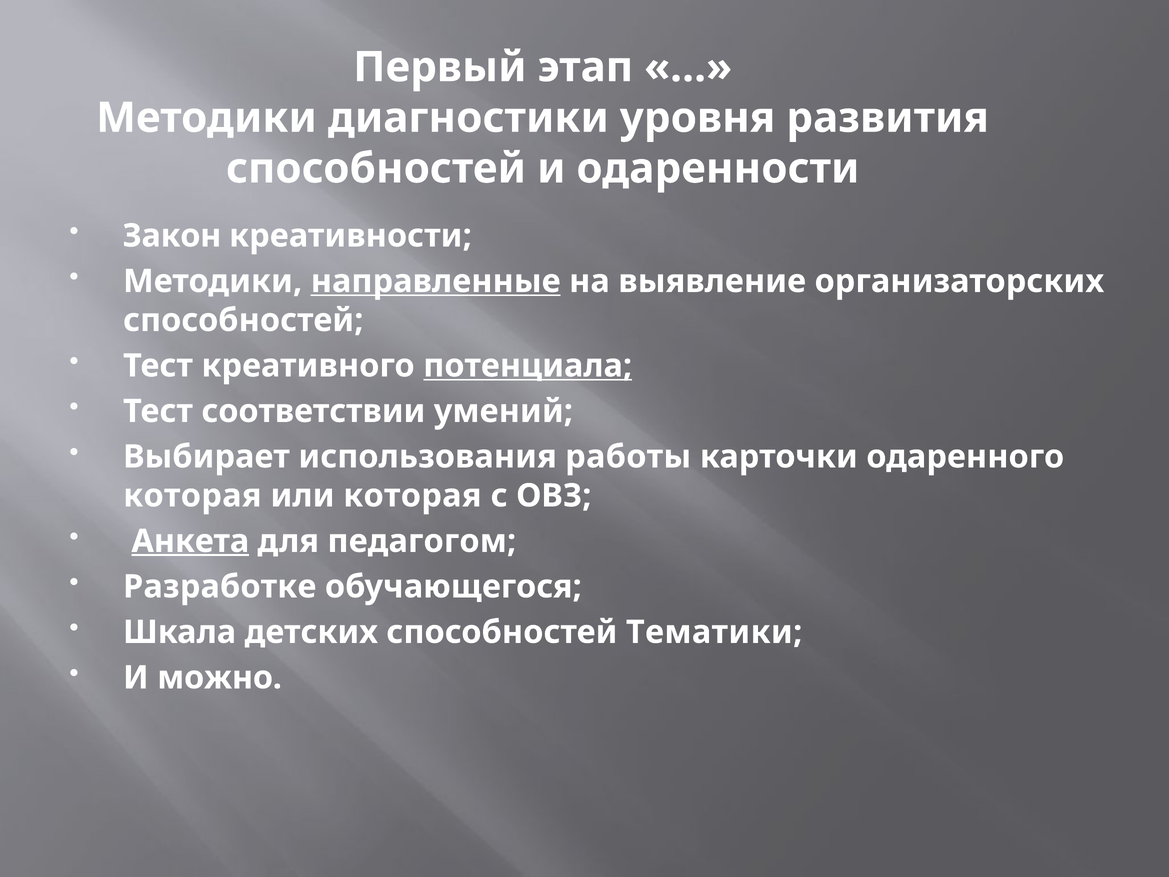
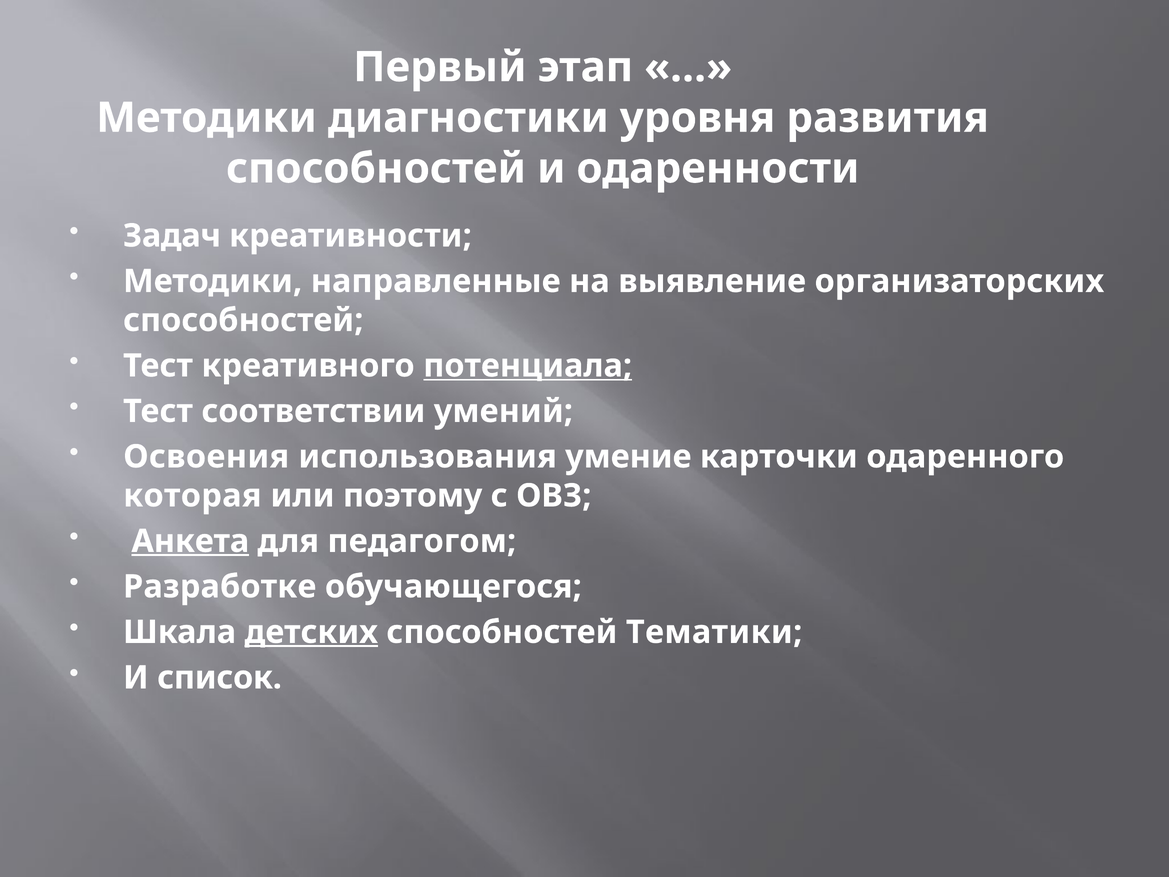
Закон: Закон -> Задач
направленные underline: present -> none
Выбирает: Выбирает -> Освоения
работы: работы -> умение
или которая: которая -> поэтому
детских underline: none -> present
можно: можно -> список
